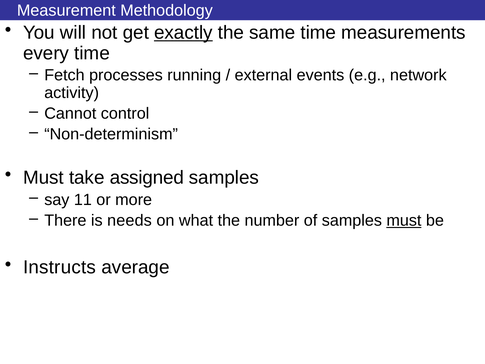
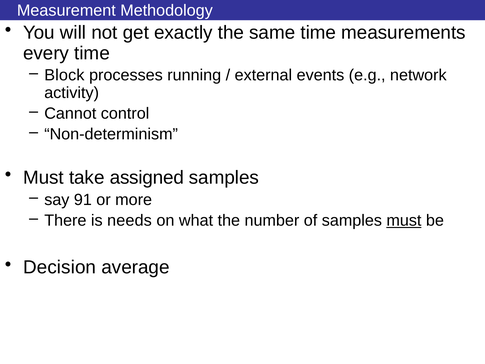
exactly underline: present -> none
Fetch: Fetch -> Block
11: 11 -> 91
Instructs: Instructs -> Decision
